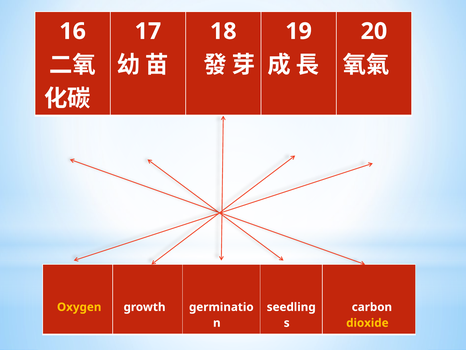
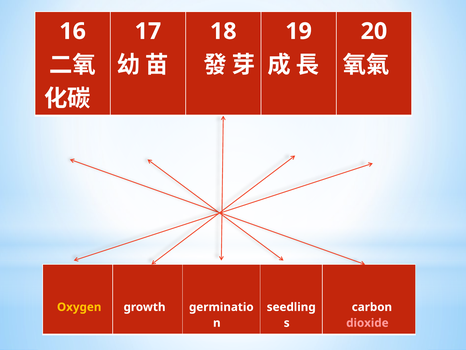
dioxide colour: yellow -> pink
